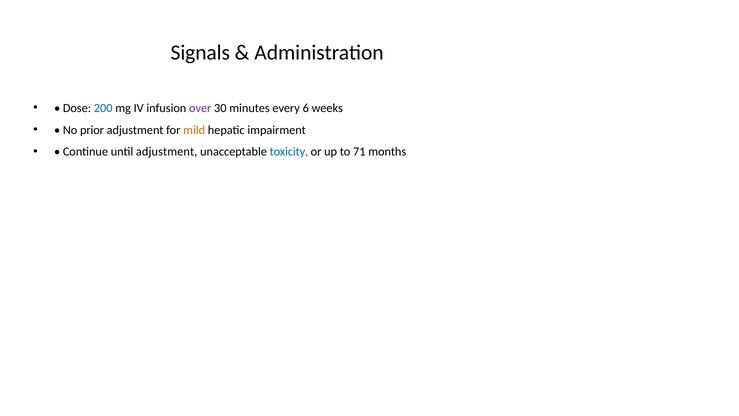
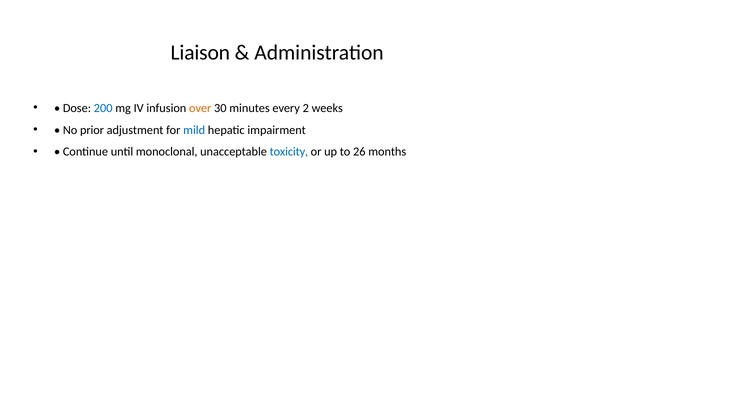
Signals: Signals -> Liaison
over colour: purple -> orange
6: 6 -> 2
mild colour: orange -> blue
until adjustment: adjustment -> monoclonal
71: 71 -> 26
